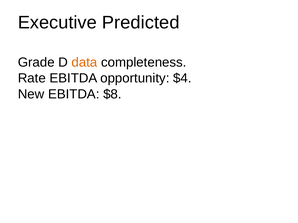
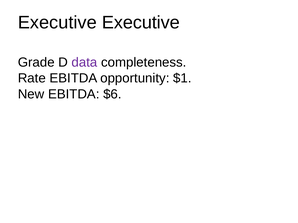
Executive Predicted: Predicted -> Executive
data colour: orange -> purple
$4: $4 -> $1
$8: $8 -> $6
